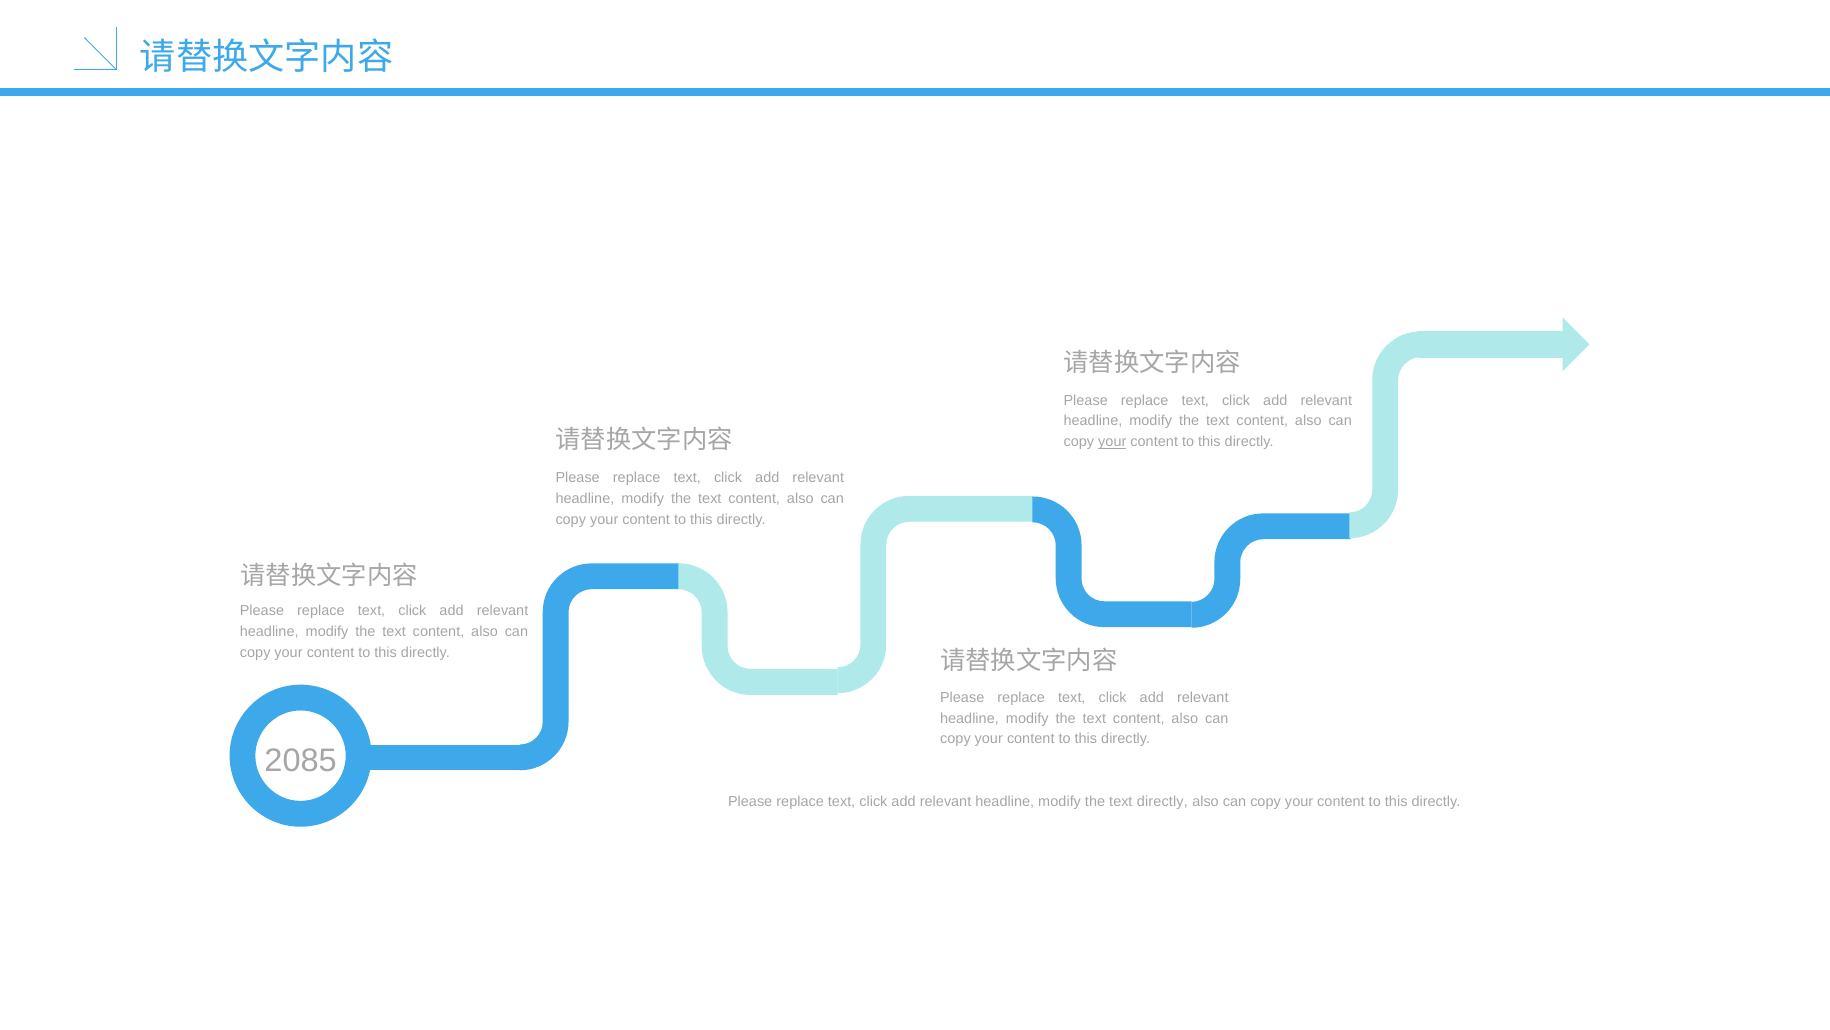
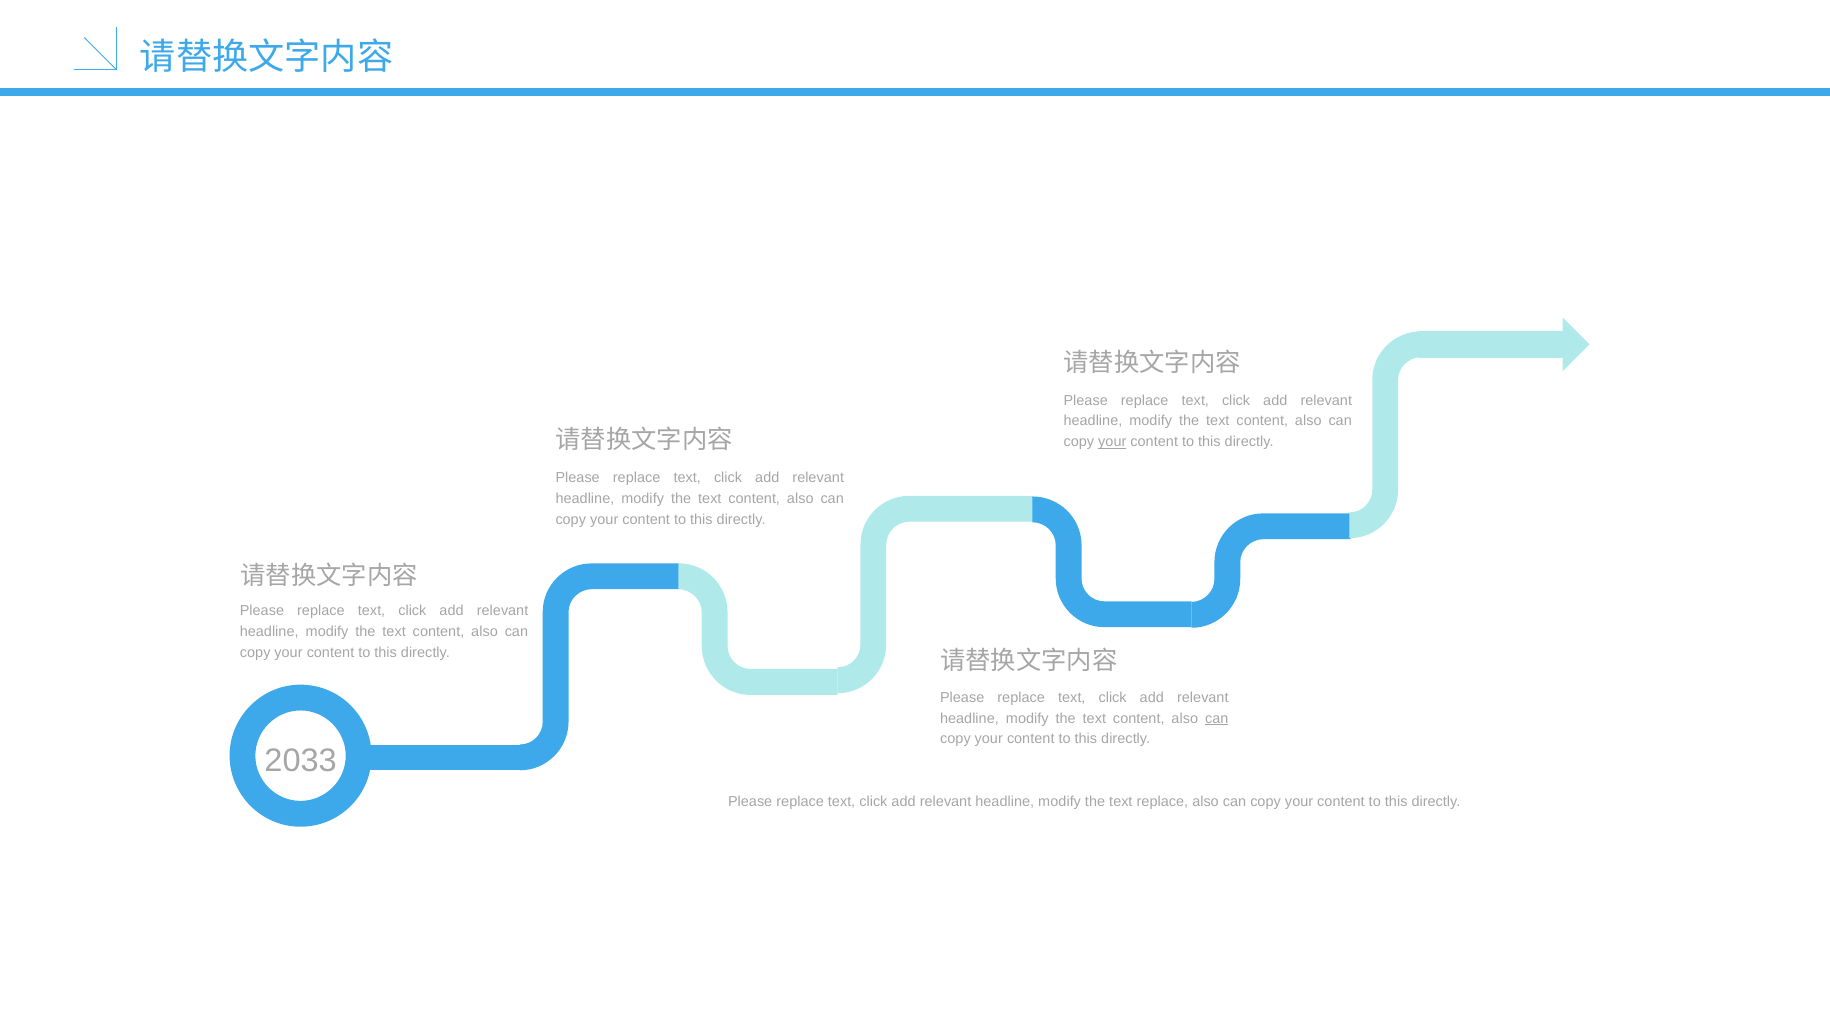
can at (1217, 718) underline: none -> present
2085: 2085 -> 2033
text directly: directly -> replace
